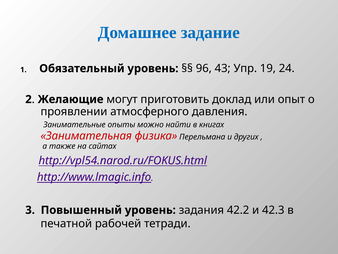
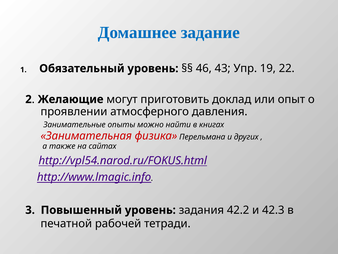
96: 96 -> 46
24: 24 -> 22
